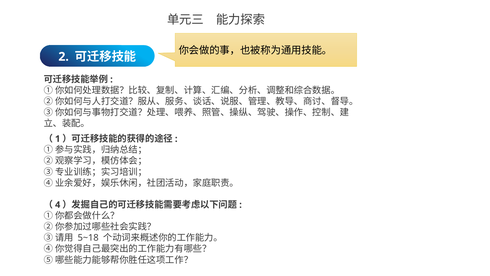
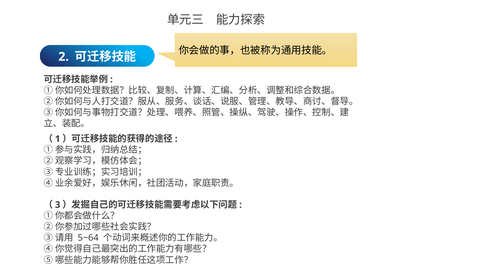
4: 4 -> 3
5~18: 5~18 -> 5~64
